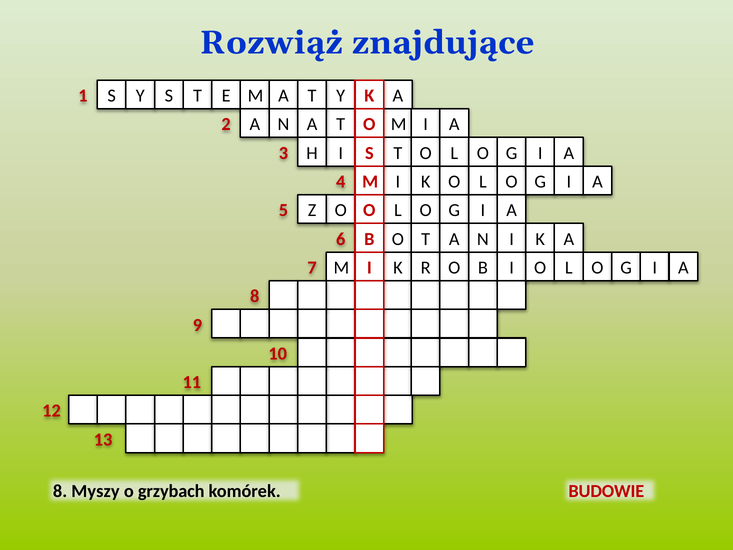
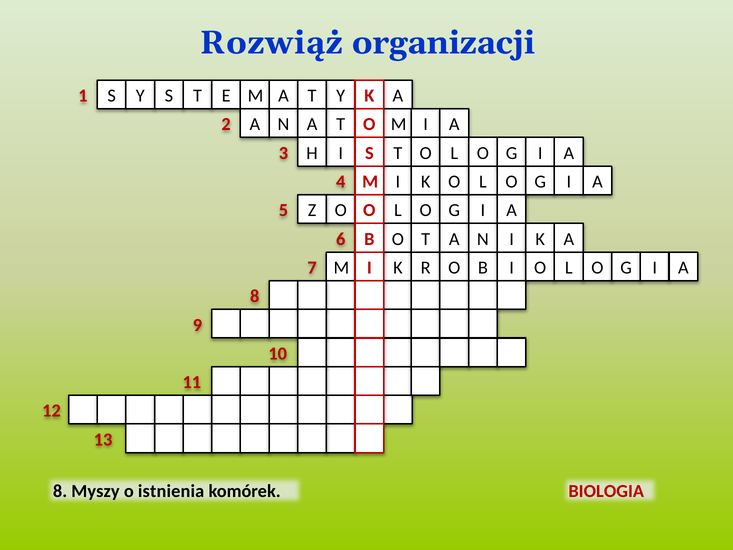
znajdujące: znajdujące -> organizacji
grzybach: grzybach -> istnienia
BUDOWIE: BUDOWIE -> BIOLOGIA
